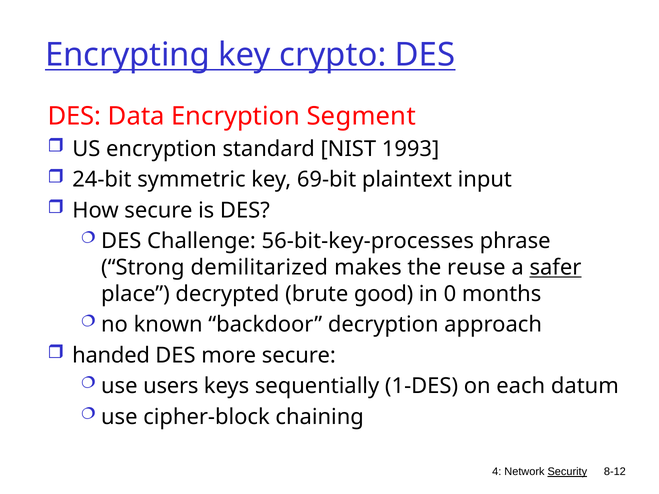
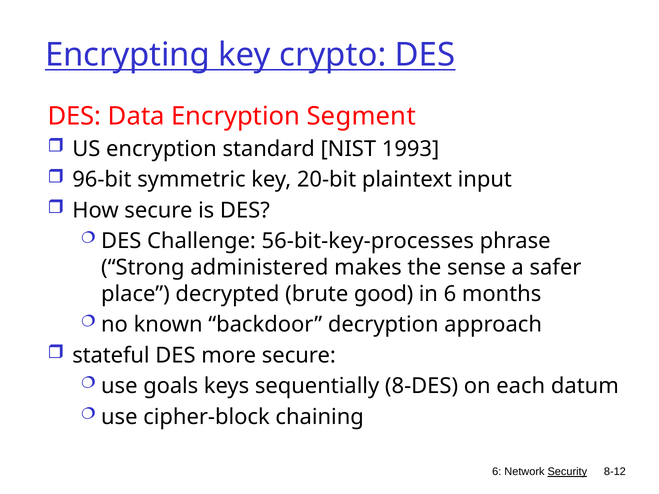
24-bit: 24-bit -> 96-bit
69-bit: 69-bit -> 20-bit
demilitarized: demilitarized -> administered
reuse: reuse -> sense
safer underline: present -> none
in 0: 0 -> 6
handed: handed -> stateful
users: users -> goals
1-DES: 1-DES -> 8-DES
4 at (497, 472): 4 -> 6
